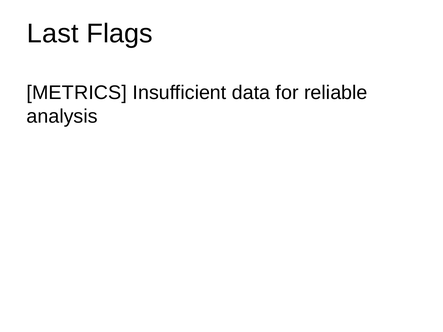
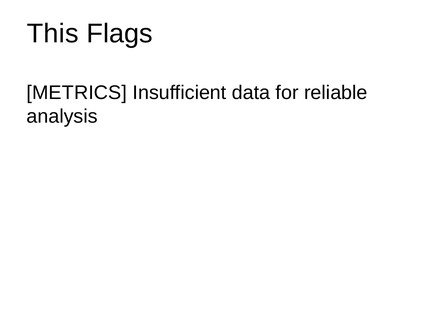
Last: Last -> This
